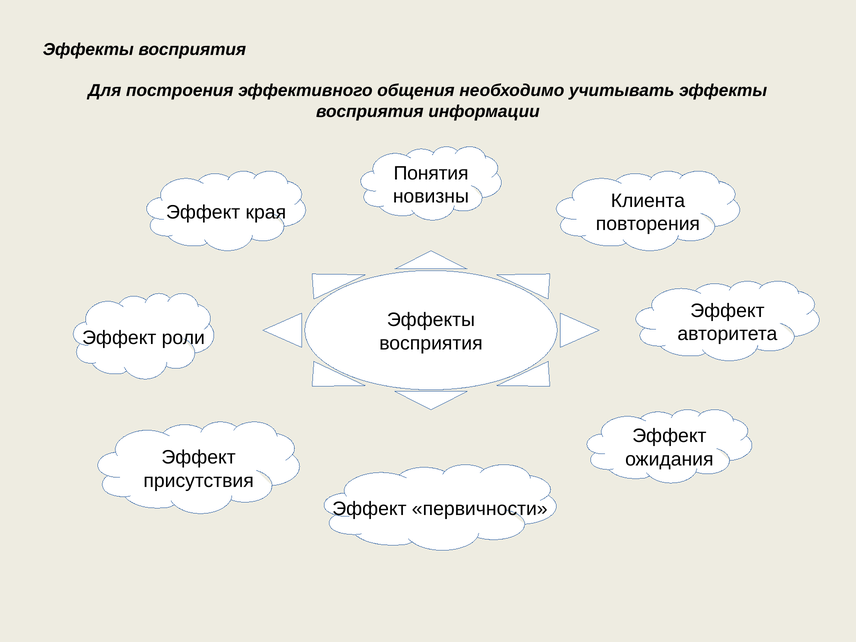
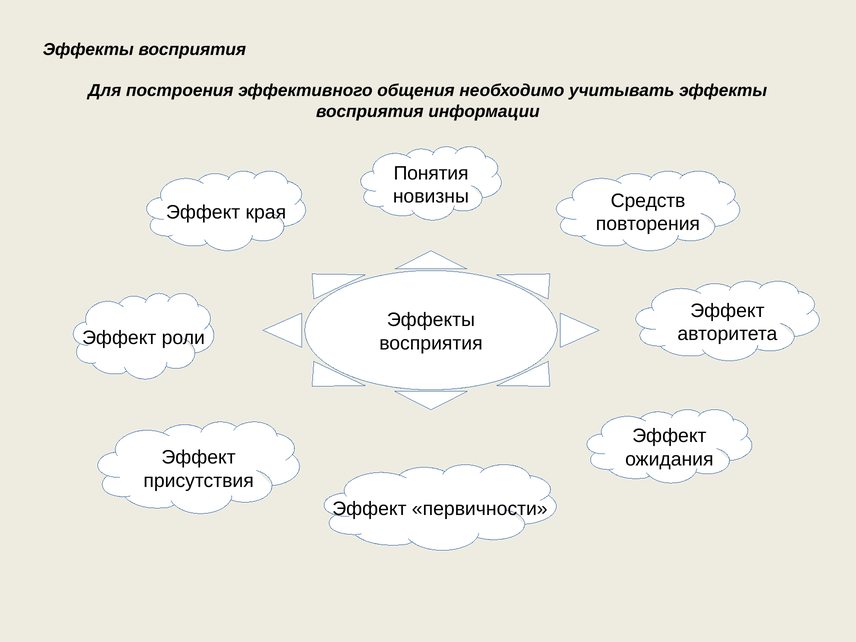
Клиента: Клиента -> Средств
